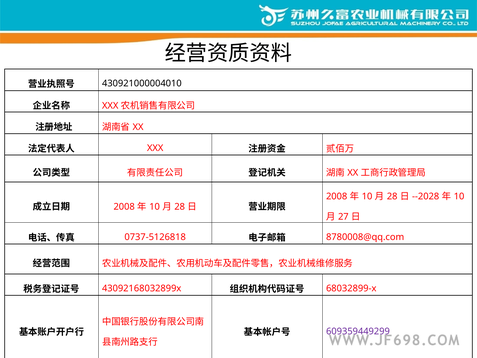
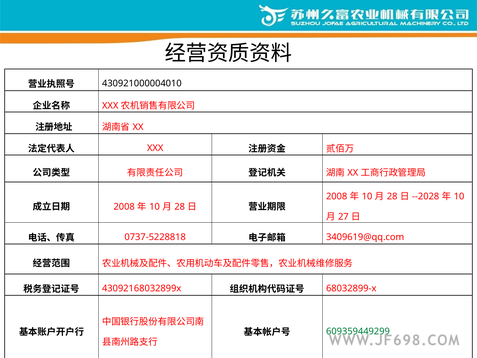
0737-5126818: 0737-5126818 -> 0737-5228818
8780008@qq.com: 8780008@qq.com -> 3409619@qq.com
609359449299 colour: purple -> green
